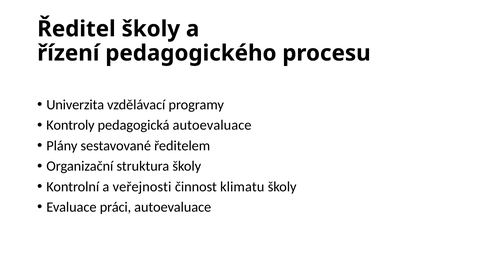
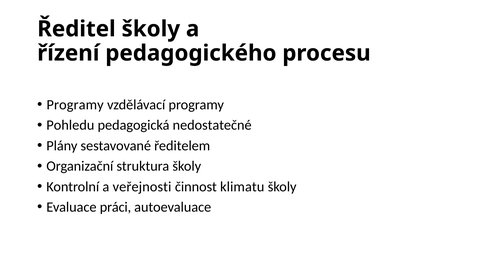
Univerzita at (75, 105): Univerzita -> Programy
Kontroly: Kontroly -> Pohledu
pedagogická autoevaluace: autoevaluace -> nedostatečné
